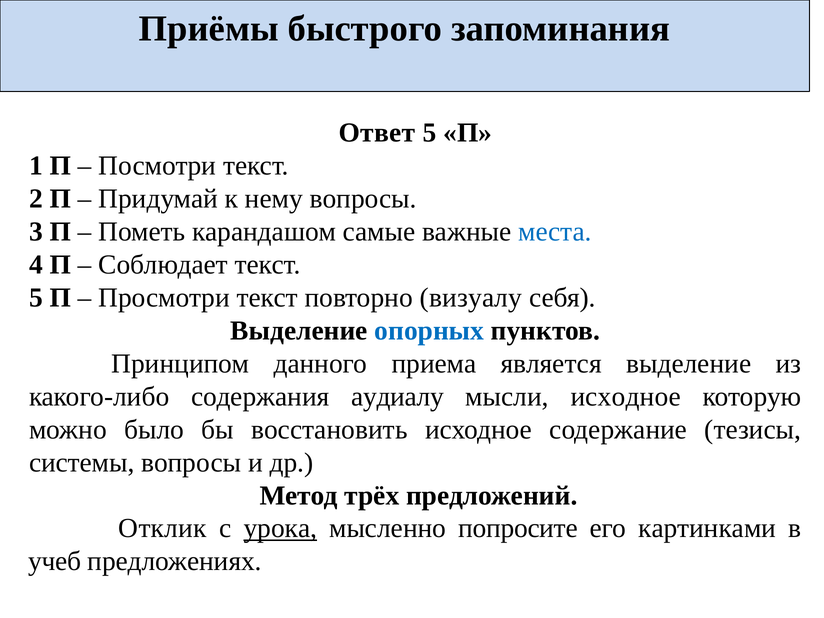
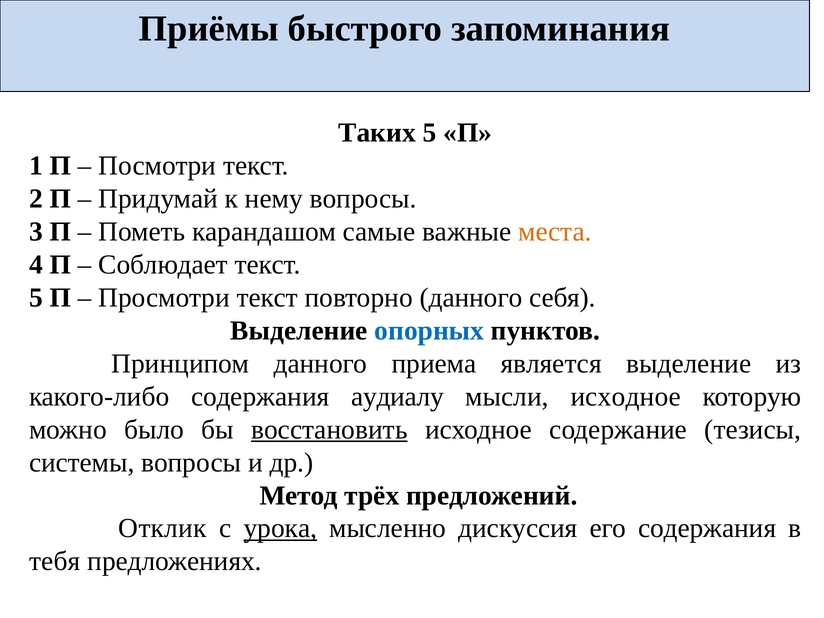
Ответ: Ответ -> Таких
места colour: blue -> orange
повторно визуалу: визуалу -> данного
восстановить underline: none -> present
попросите: попросите -> дискуссия
его картинками: картинками -> содержания
учеб: учеб -> тебя
